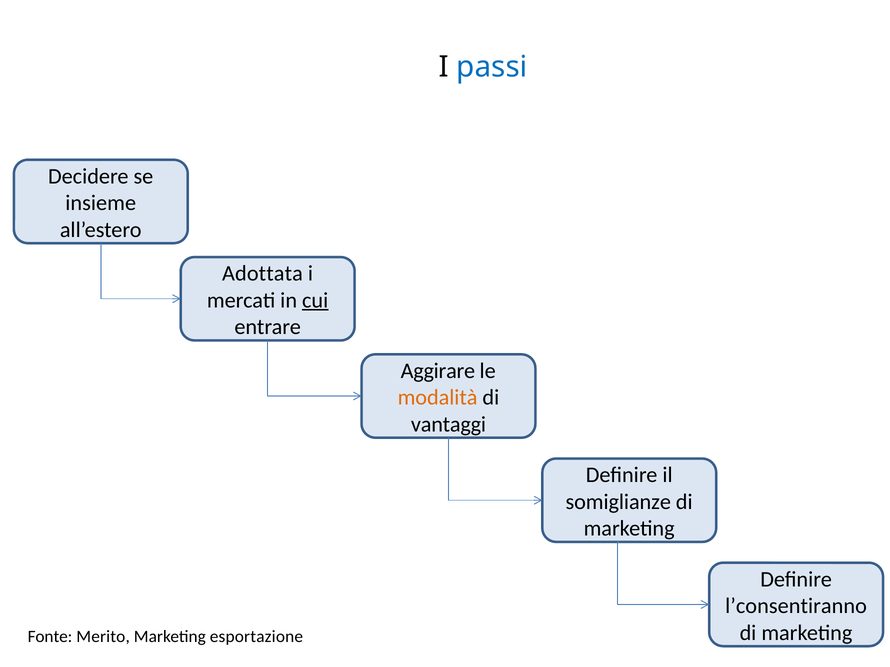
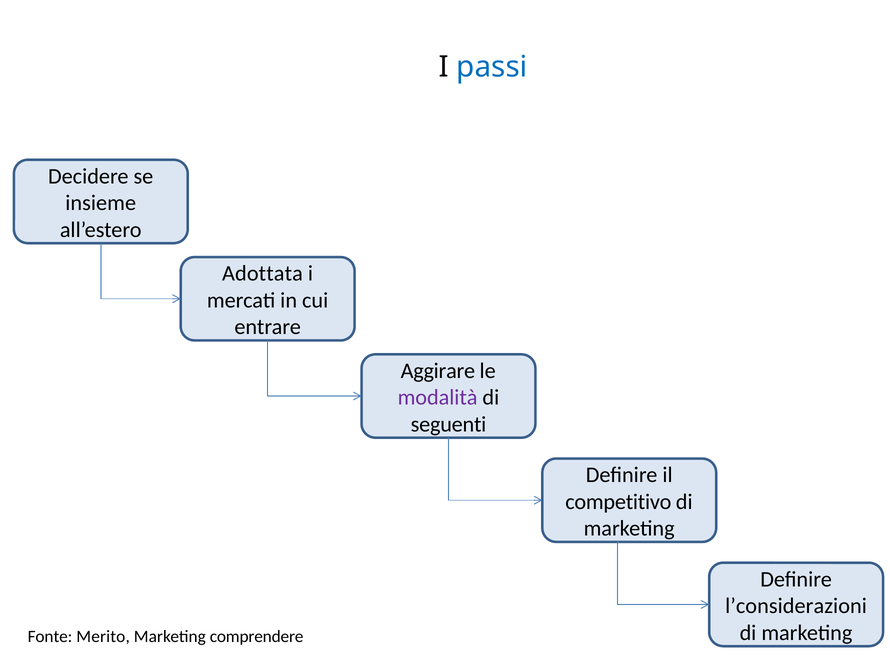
cui underline: present -> none
modalità colour: orange -> purple
vantaggi: vantaggi -> seguenti
somiglianze: somiglianze -> competitivo
l’consentiranno: l’consentiranno -> l’considerazioni
esportazione: esportazione -> comprendere
